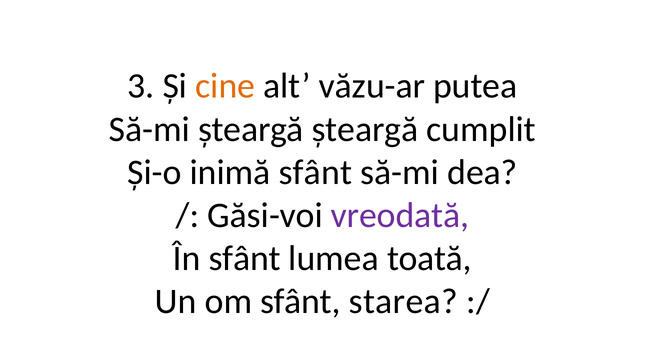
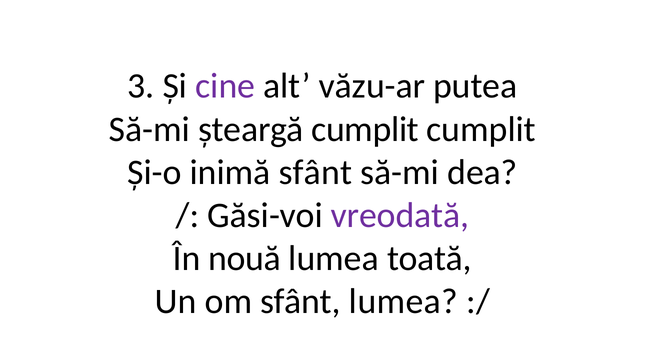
cine colour: orange -> purple
șteargă șteargă: șteargă -> cumplit
În sfânt: sfânt -> nouă
sfânt starea: starea -> lumea
